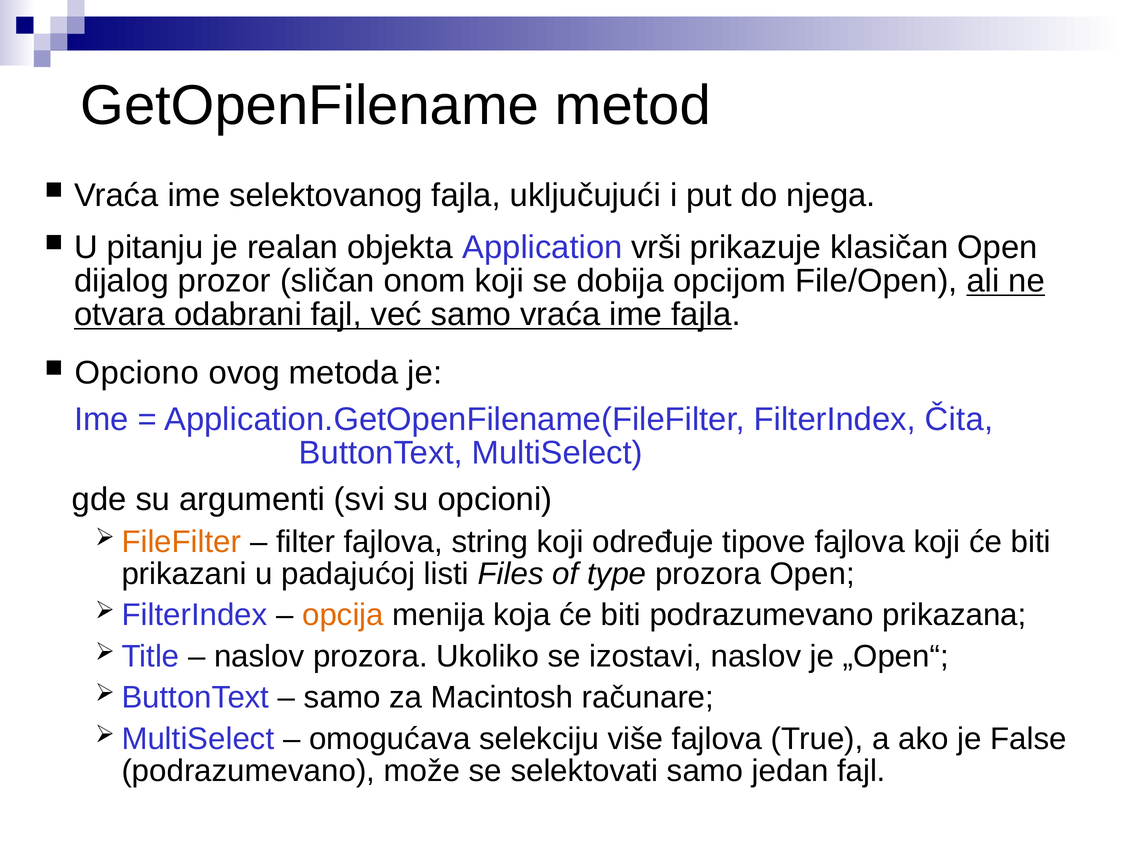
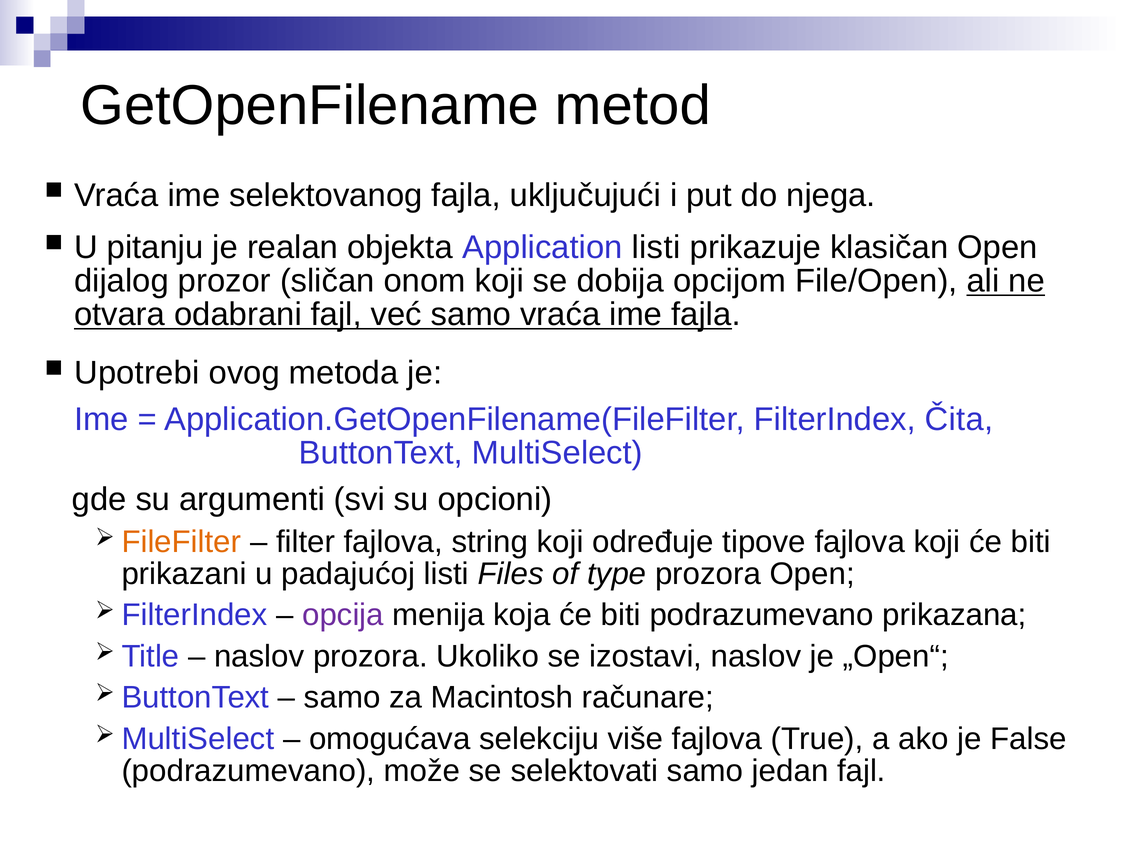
Application vrši: vrši -> listi
Opciono: Opciono -> Upotrebi
opcija colour: orange -> purple
